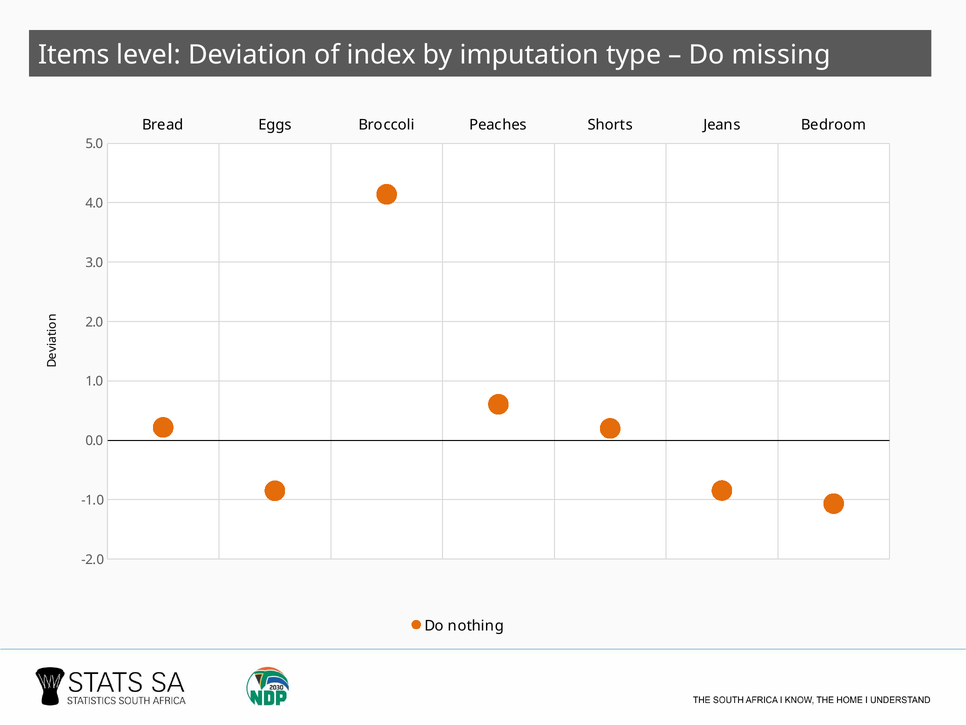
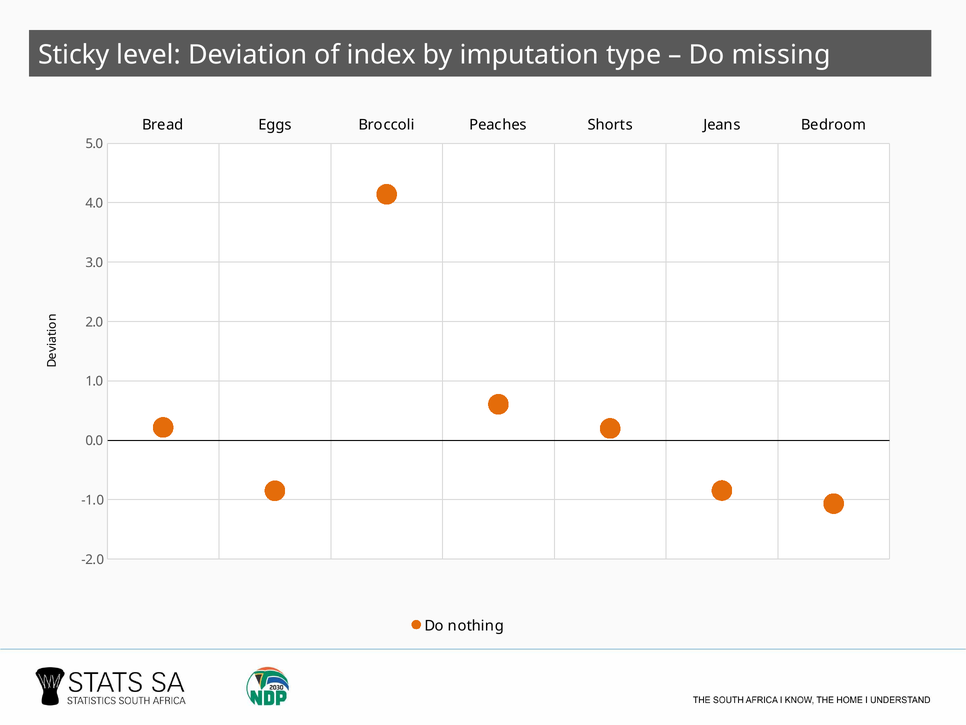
Items: Items -> Sticky
